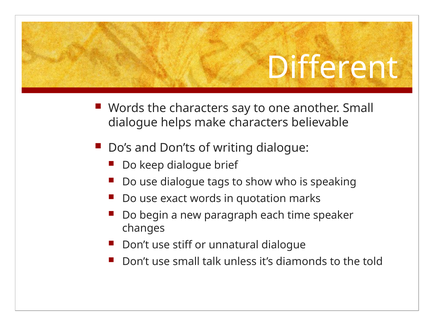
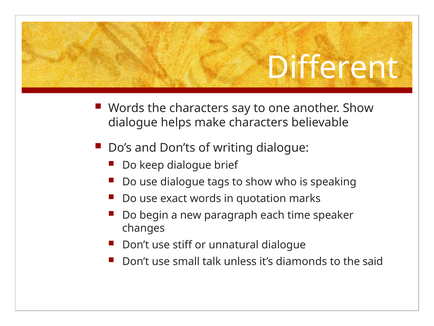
another Small: Small -> Show
told: told -> said
